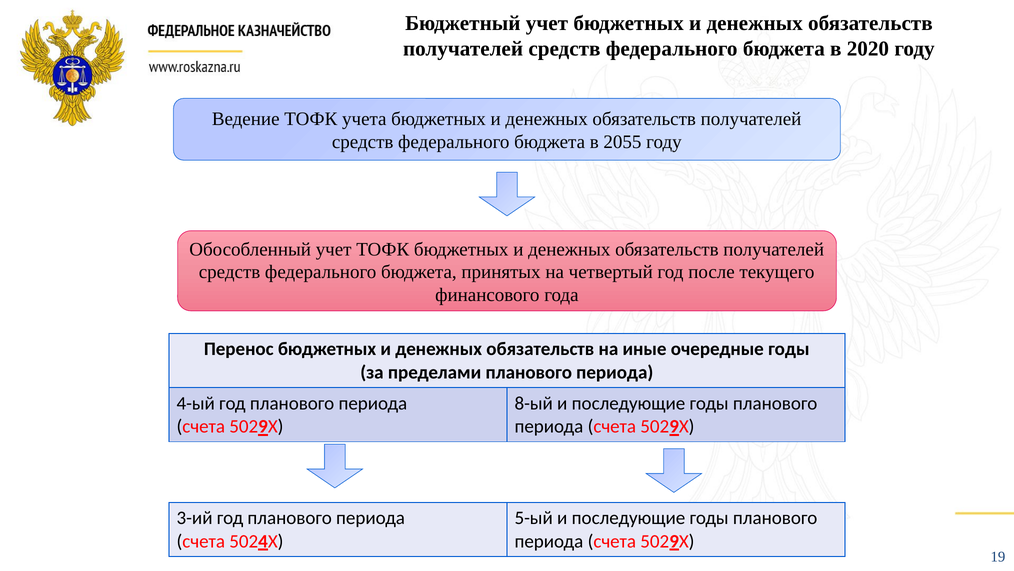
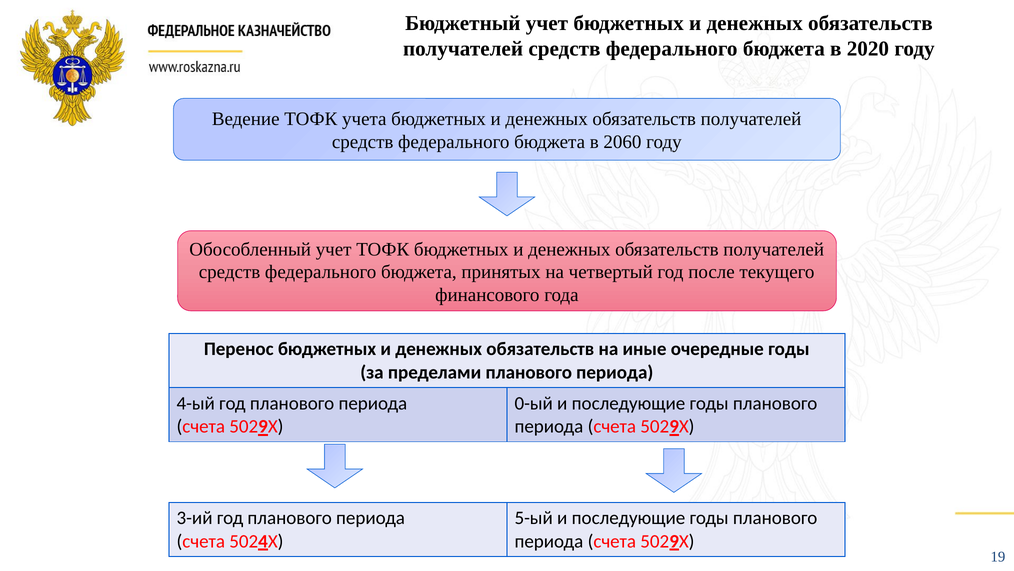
2055: 2055 -> 2060
8-ый: 8-ый -> 0-ый
